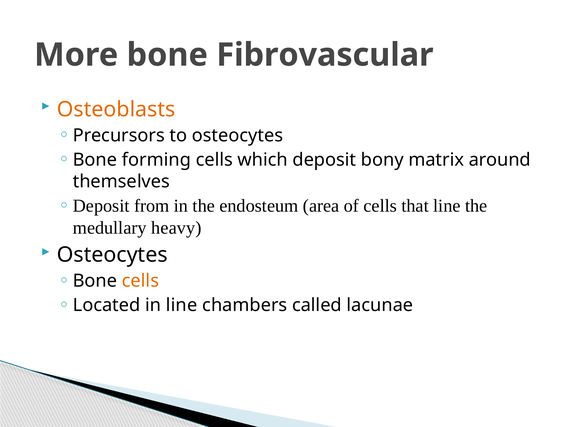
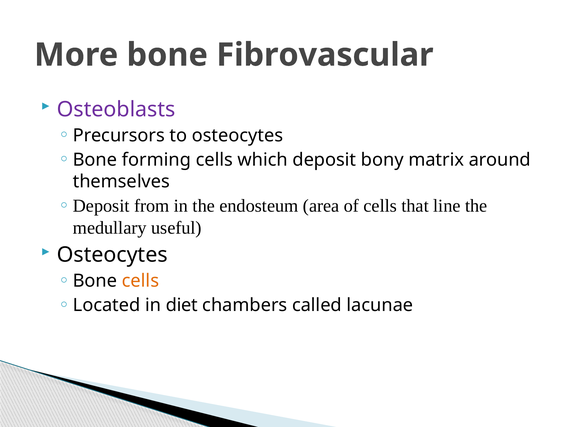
Osteoblasts colour: orange -> purple
heavy: heavy -> useful
in line: line -> diet
